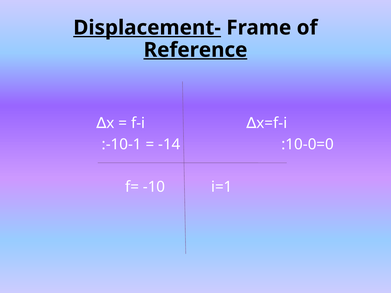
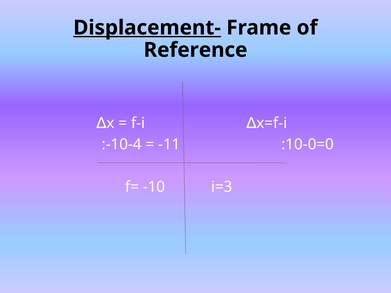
Reference underline: present -> none
:-10-1: :-10-1 -> :-10-4
-14: -14 -> -11
i=1: i=1 -> i=3
